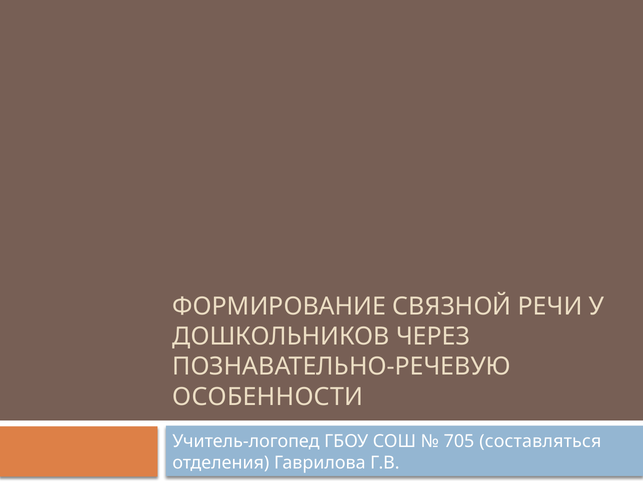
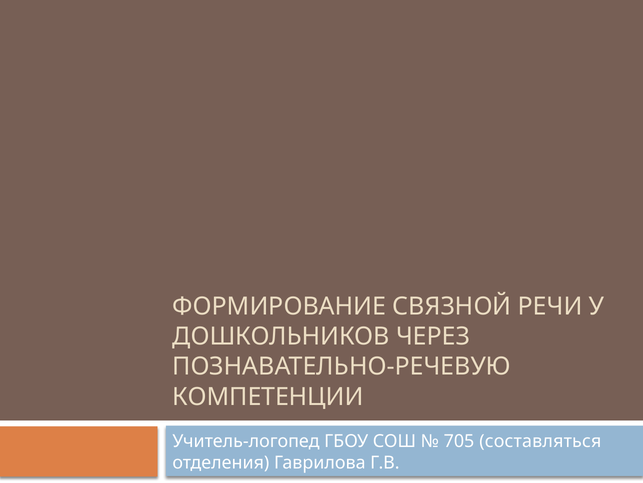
ОСОБЕННОСТИ: ОСОБЕННОСТИ -> КОМПЕТЕНЦИИ
